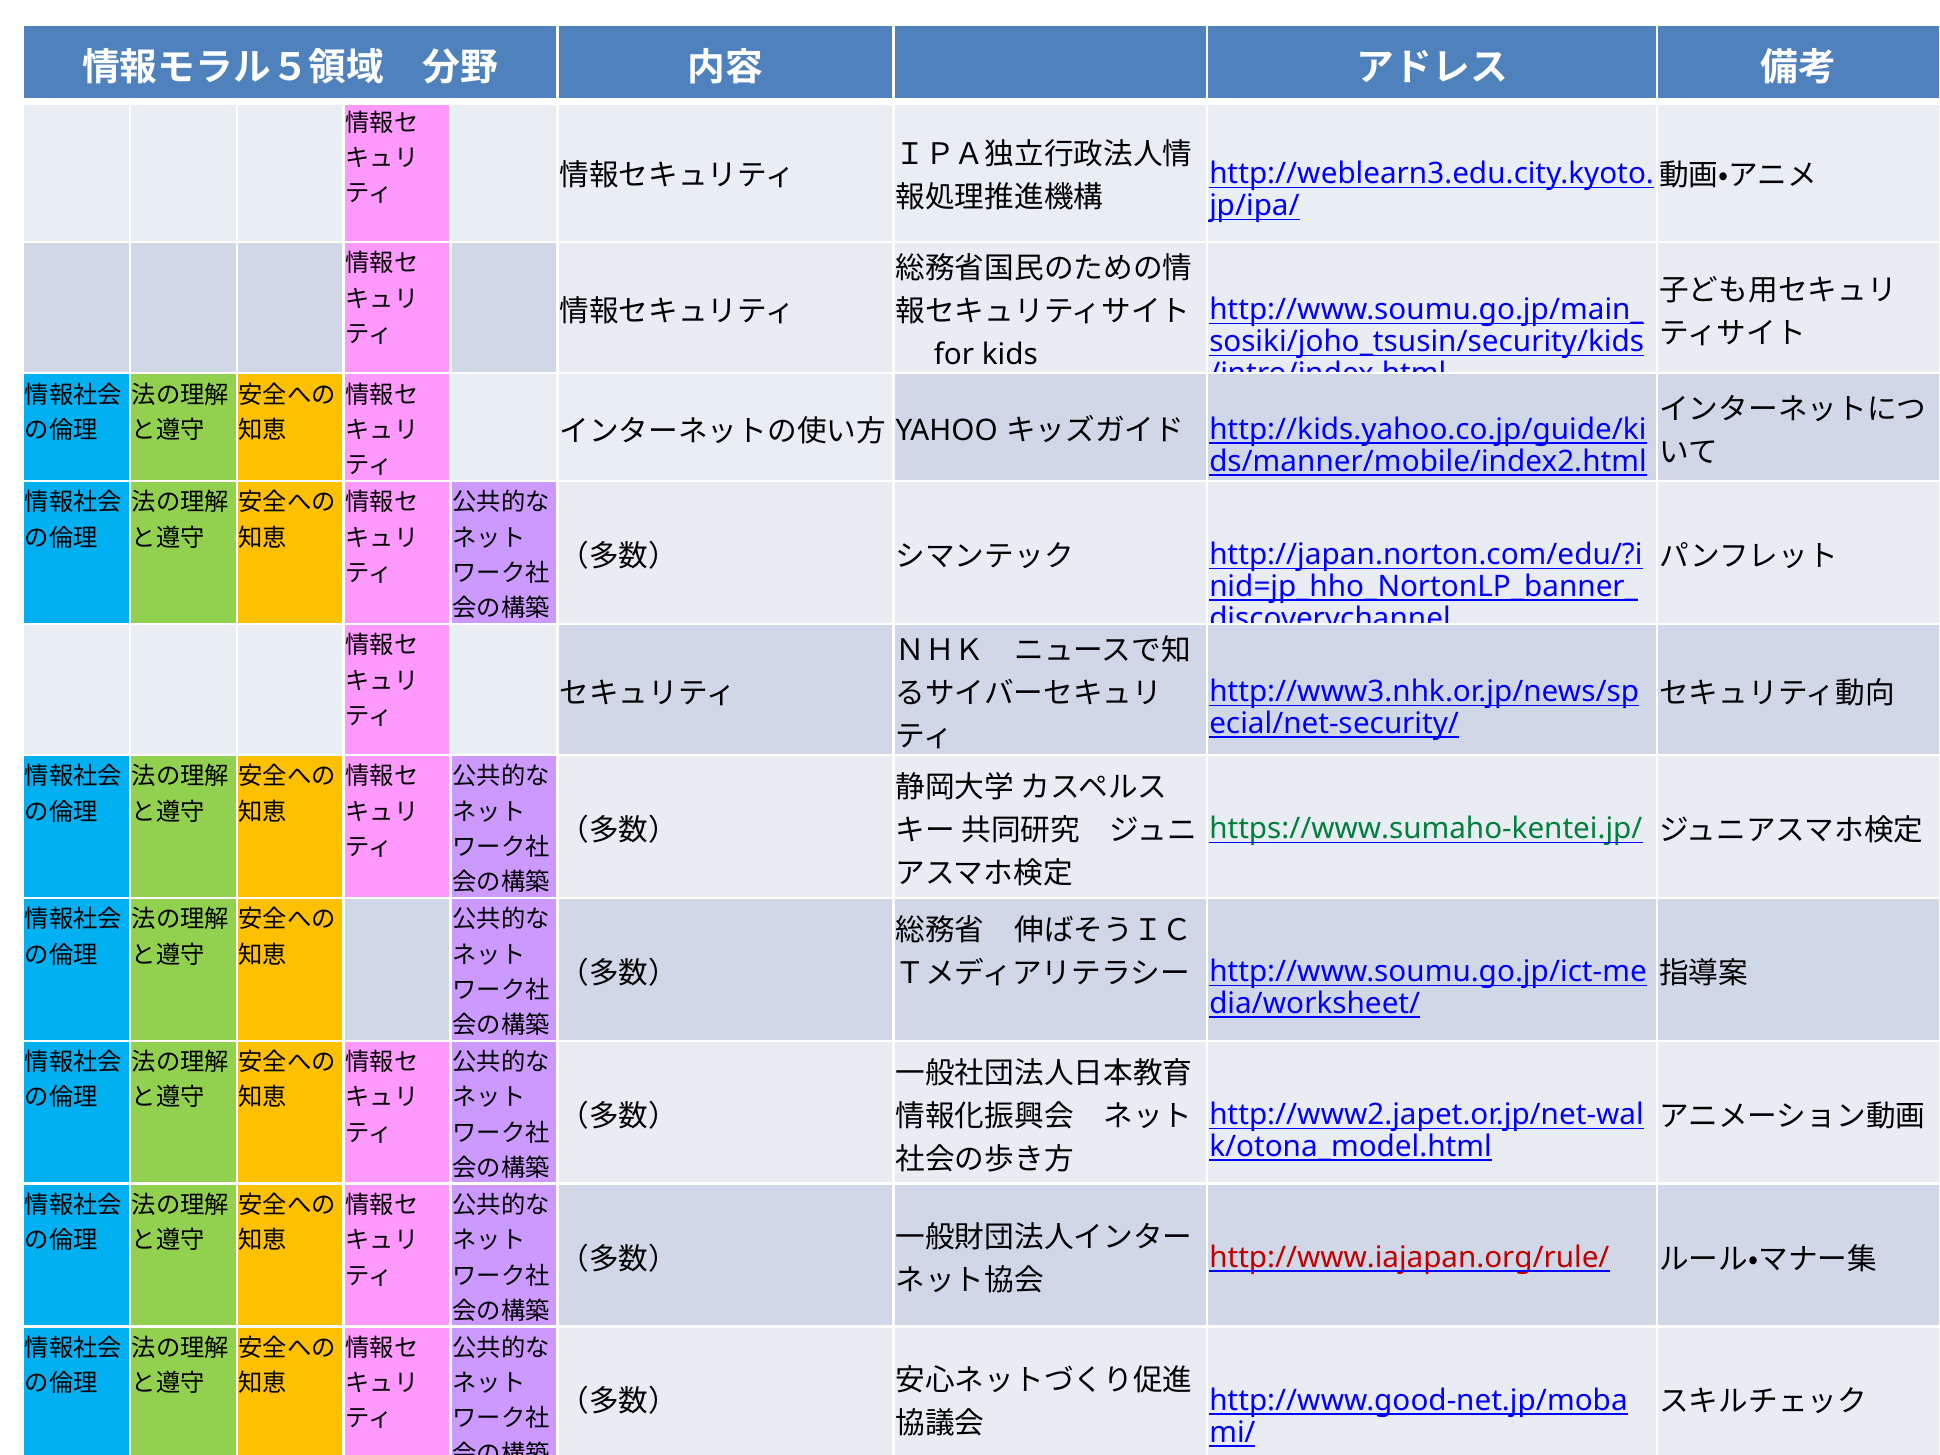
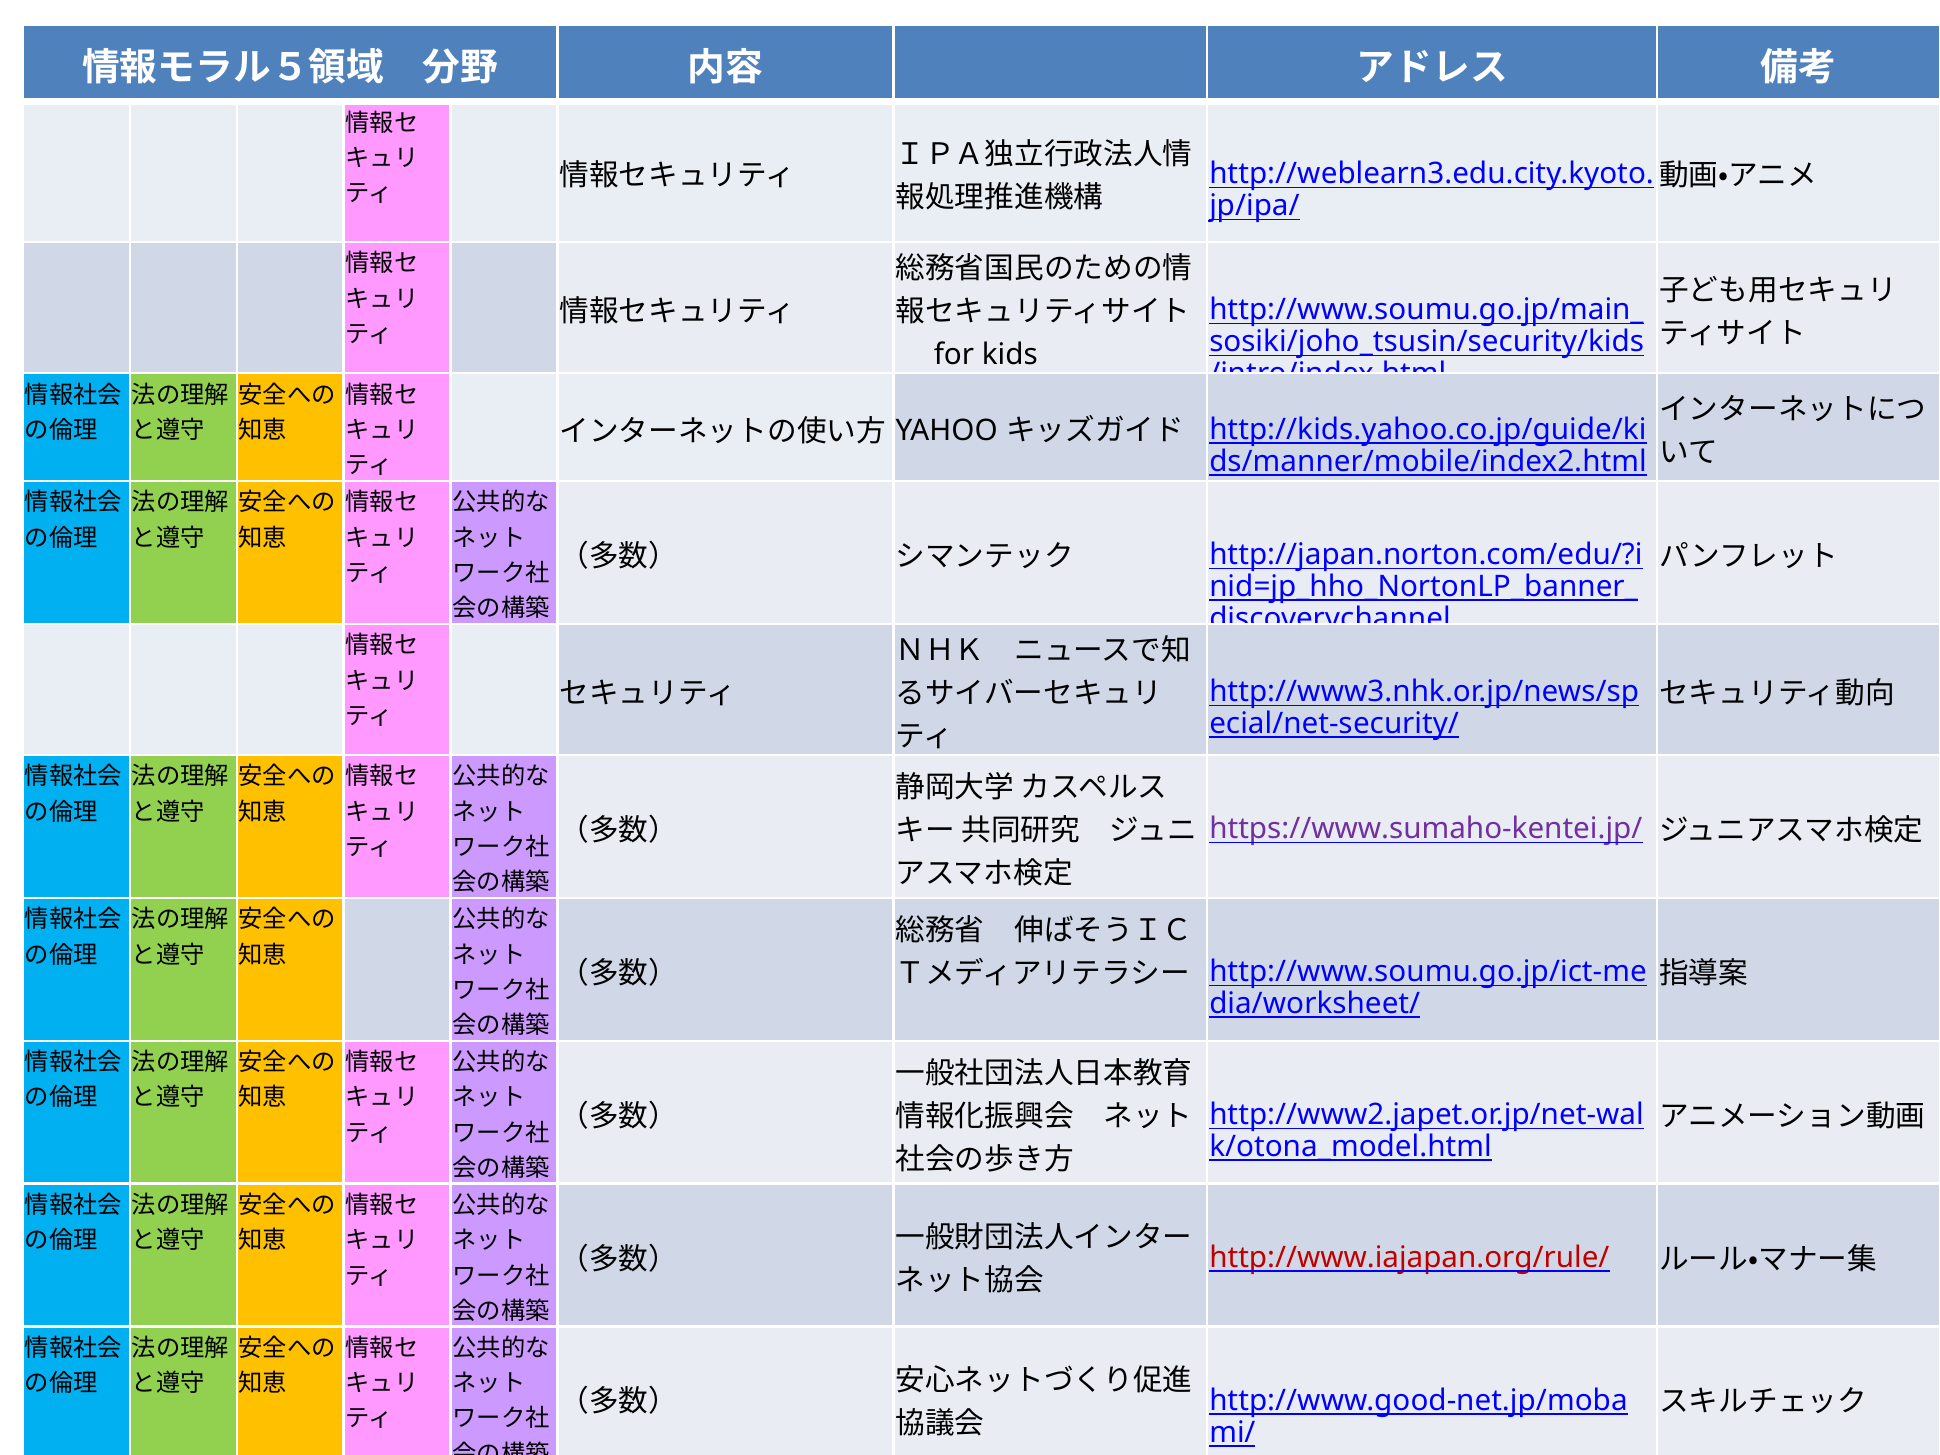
https://www.sumaho-kentei.jp/ colour: green -> purple
